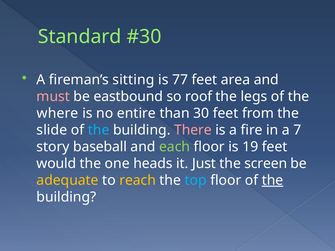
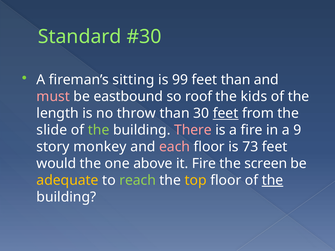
77: 77 -> 99
feet area: area -> than
legs: legs -> kids
where: where -> length
entire: entire -> throw
feet at (226, 113) underline: none -> present
the at (99, 130) colour: light blue -> light green
7: 7 -> 9
baseball: baseball -> monkey
each colour: light green -> pink
19: 19 -> 73
heads: heads -> above
it Just: Just -> Fire
reach colour: yellow -> light green
top colour: light blue -> yellow
